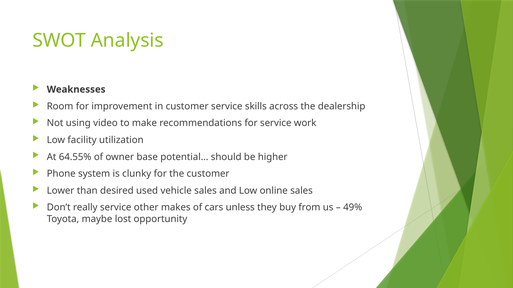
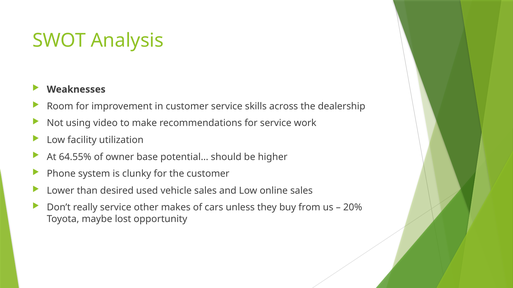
49%: 49% -> 20%
